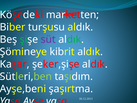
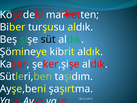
süt colour: purple -> black
